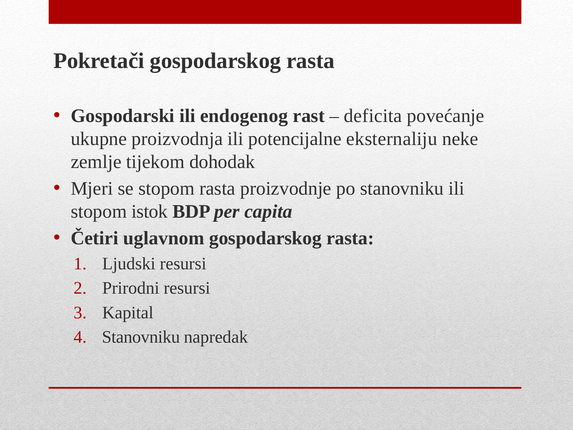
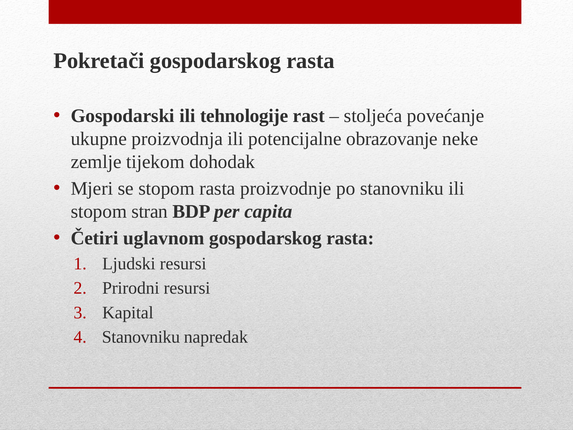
endogenog: endogenog -> tehnologije
deficita: deficita -> stoljeća
eksternaliju: eksternaliju -> obrazovanje
istok: istok -> stran
